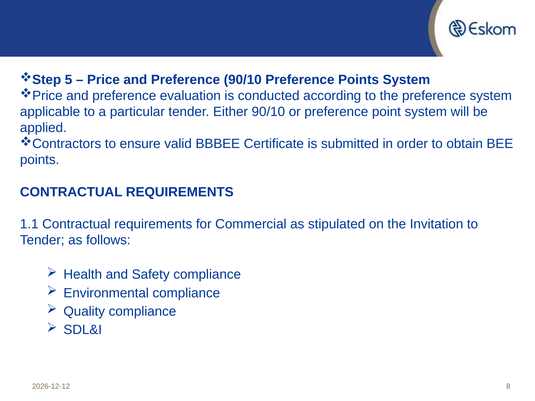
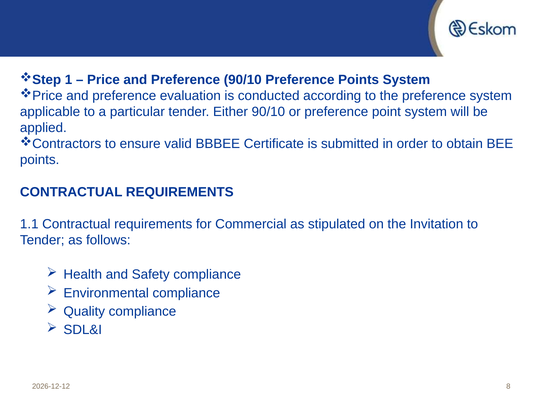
5: 5 -> 1
